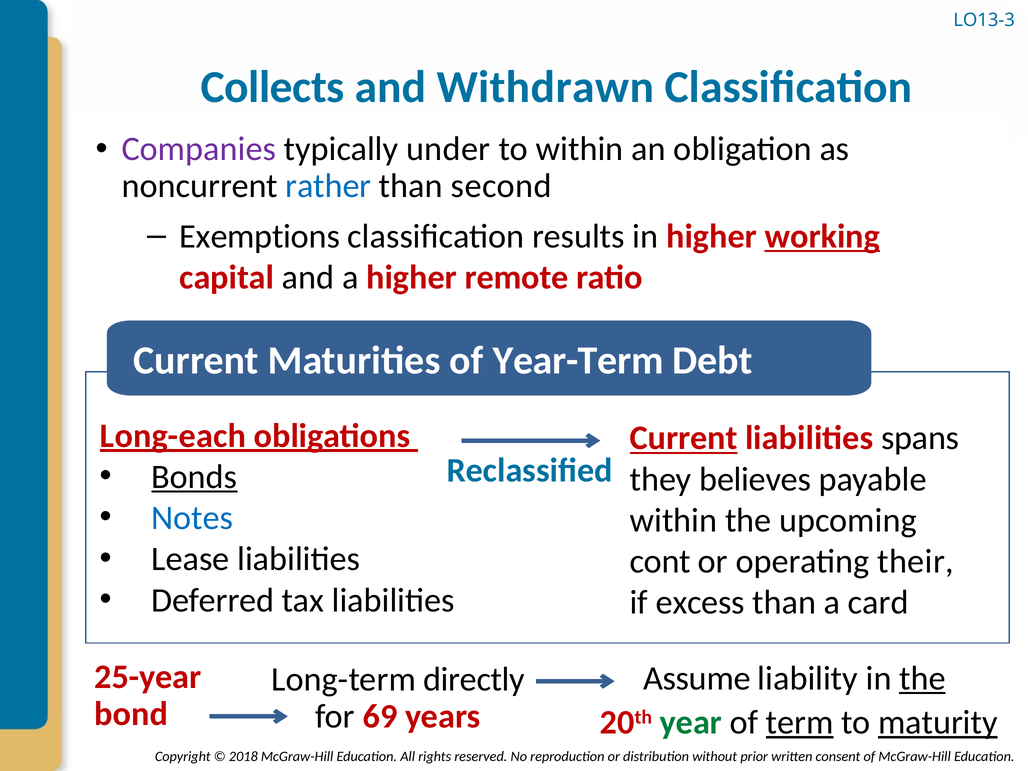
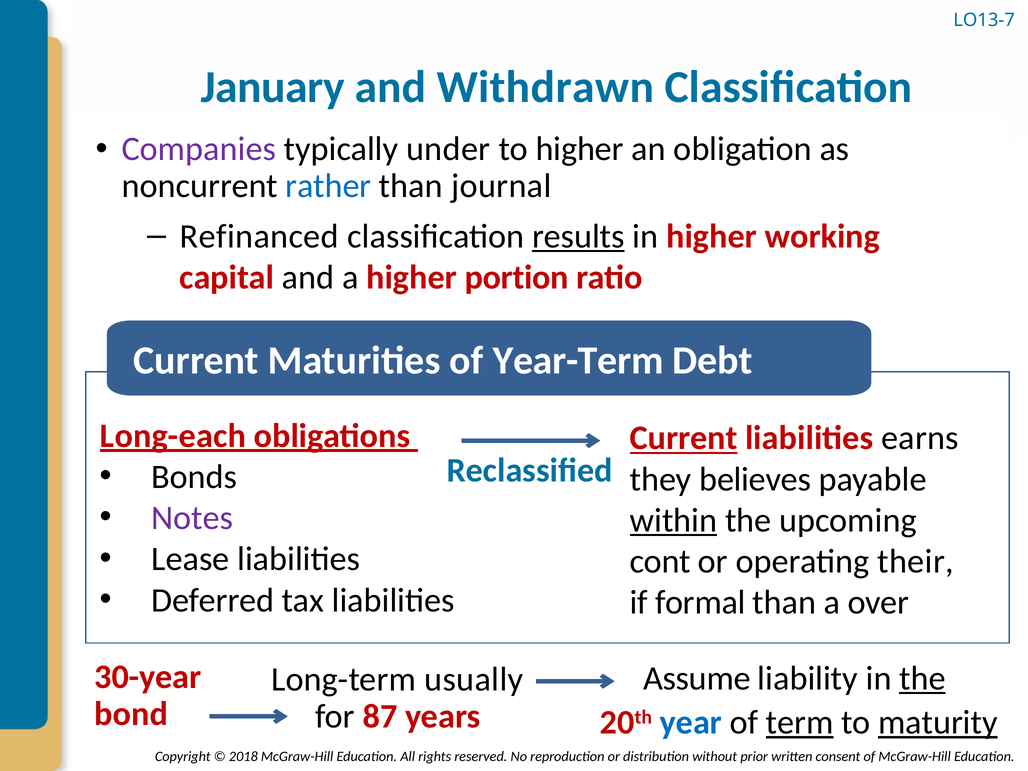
LO13-3: LO13-3 -> LO13-7
Collects: Collects -> January
to within: within -> higher
second: second -> journal
Exemptions: Exemptions -> Refinanced
results underline: none -> present
working underline: present -> none
remote: remote -> portion
spans: spans -> earns
Bonds underline: present -> none
Notes colour: blue -> purple
within at (673, 520) underline: none -> present
excess: excess -> formal
card: card -> over
25-year: 25-year -> 30-year
directly: directly -> usually
69: 69 -> 87
year colour: green -> blue
